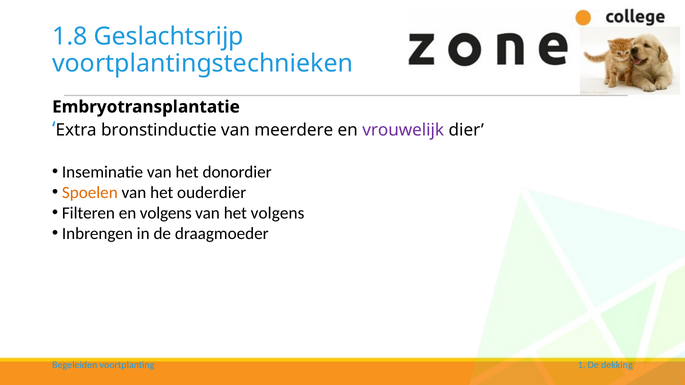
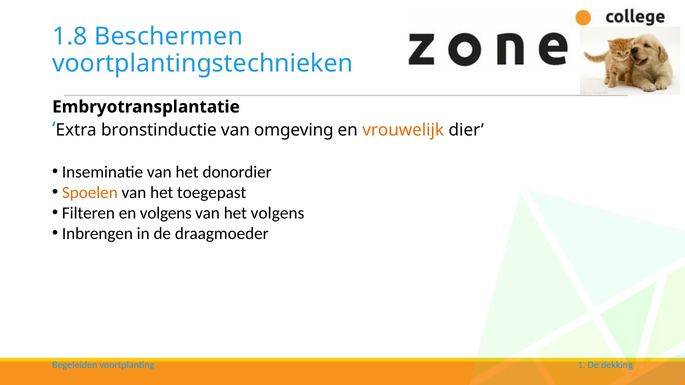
Geslachtsrijp: Geslachtsrijp -> Beschermen
meerdere: meerdere -> omgeving
vrouwelijk colour: purple -> orange
ouderdier: ouderdier -> toegepast
